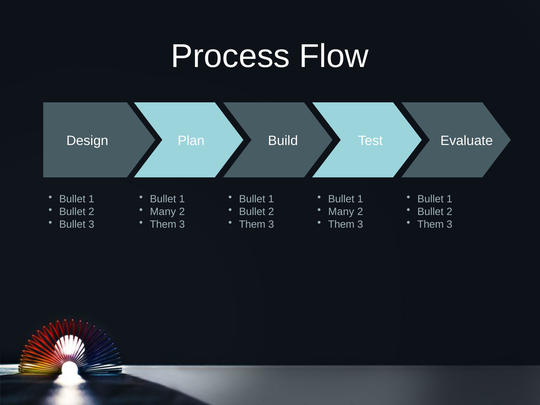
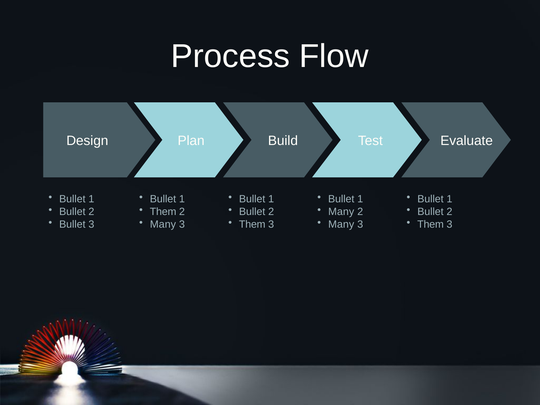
Many at (163, 212): Many -> Them
Them at (163, 224): Them -> Many
Them at (341, 224): Them -> Many
